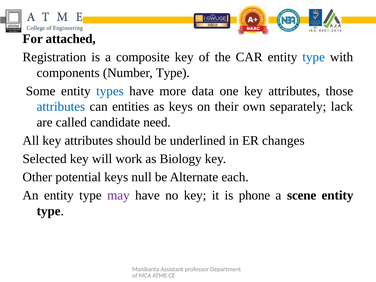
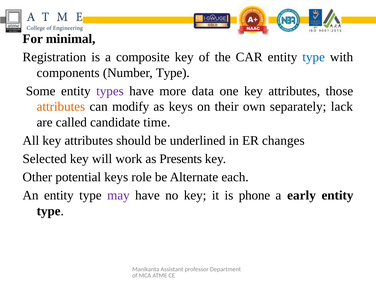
attached: attached -> minimal
types colour: blue -> purple
attributes at (61, 107) colour: blue -> orange
entities: entities -> modify
need: need -> time
Biology: Biology -> Presents
null: null -> role
scene: scene -> early
